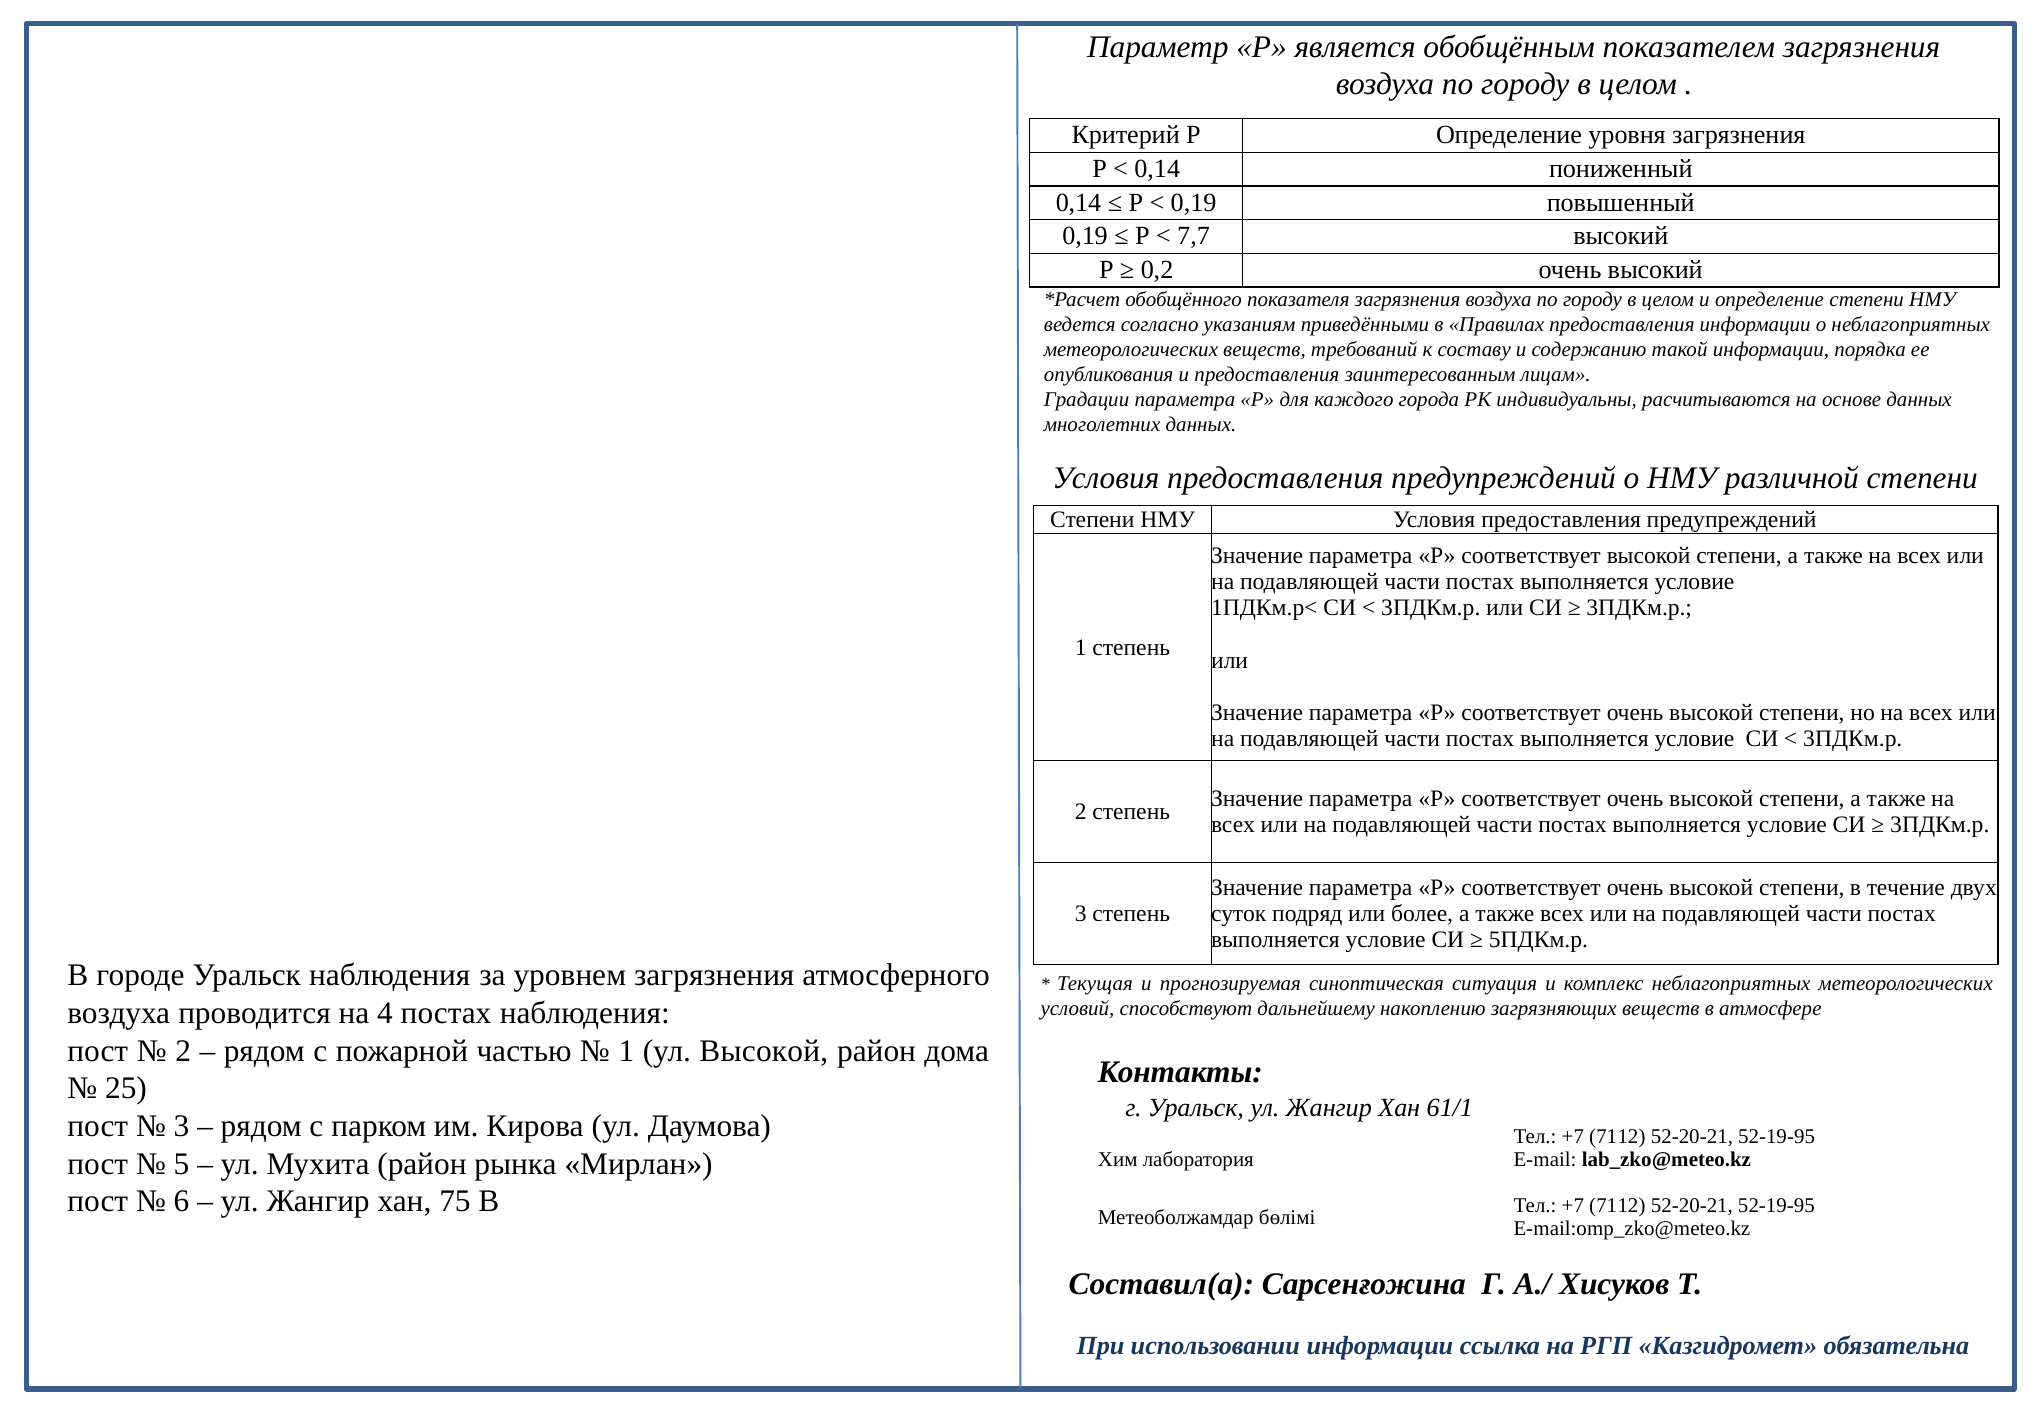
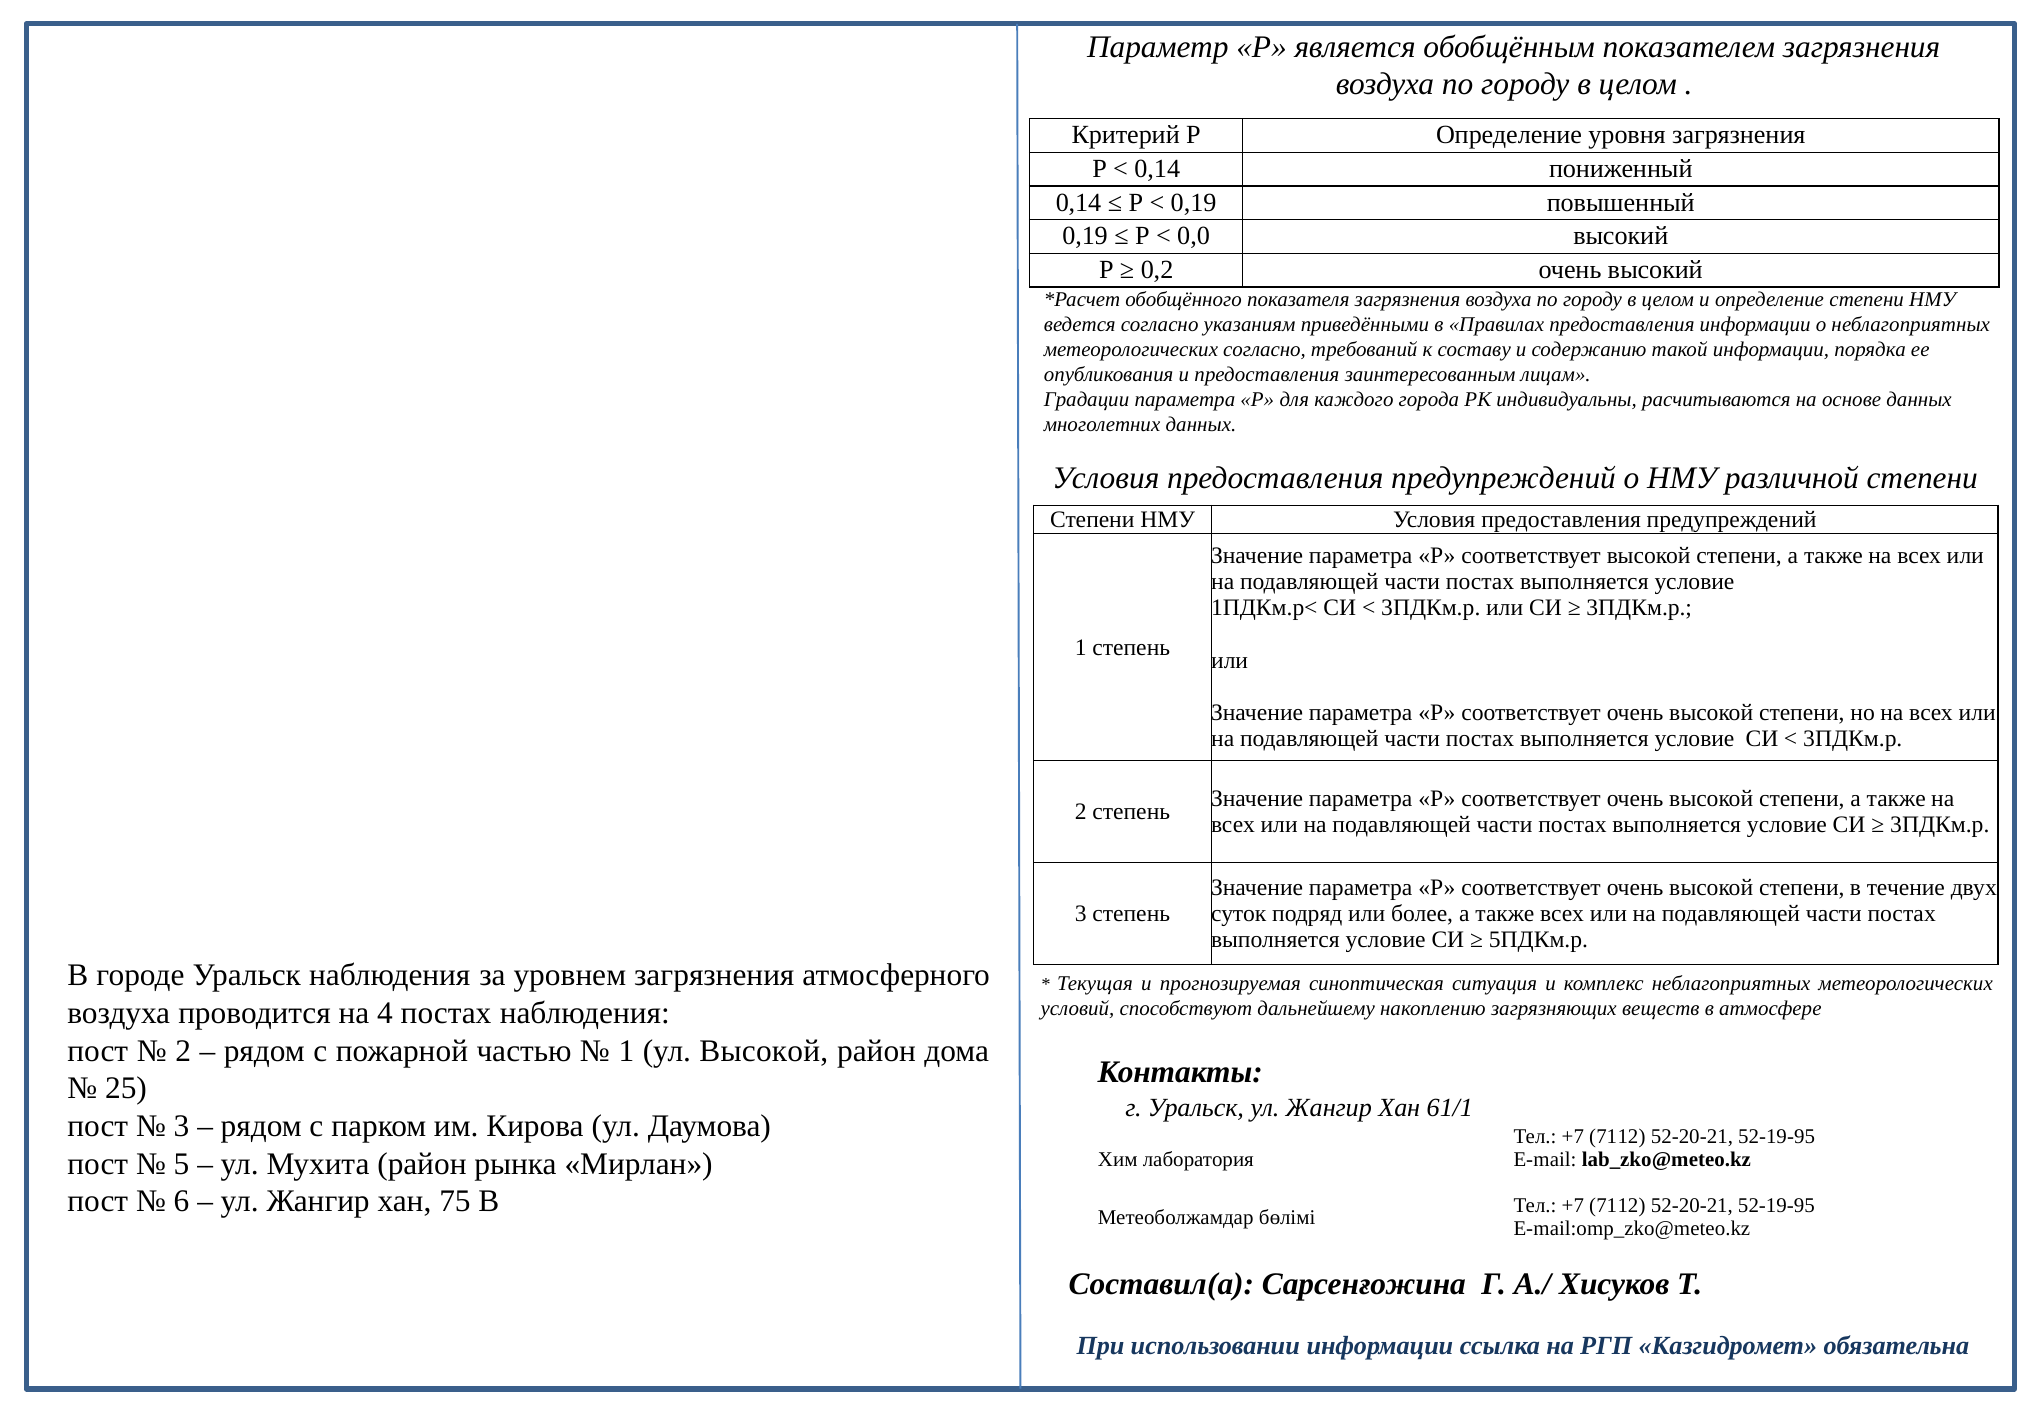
7,7: 7,7 -> 0,0
метеорологических веществ: веществ -> согласно
